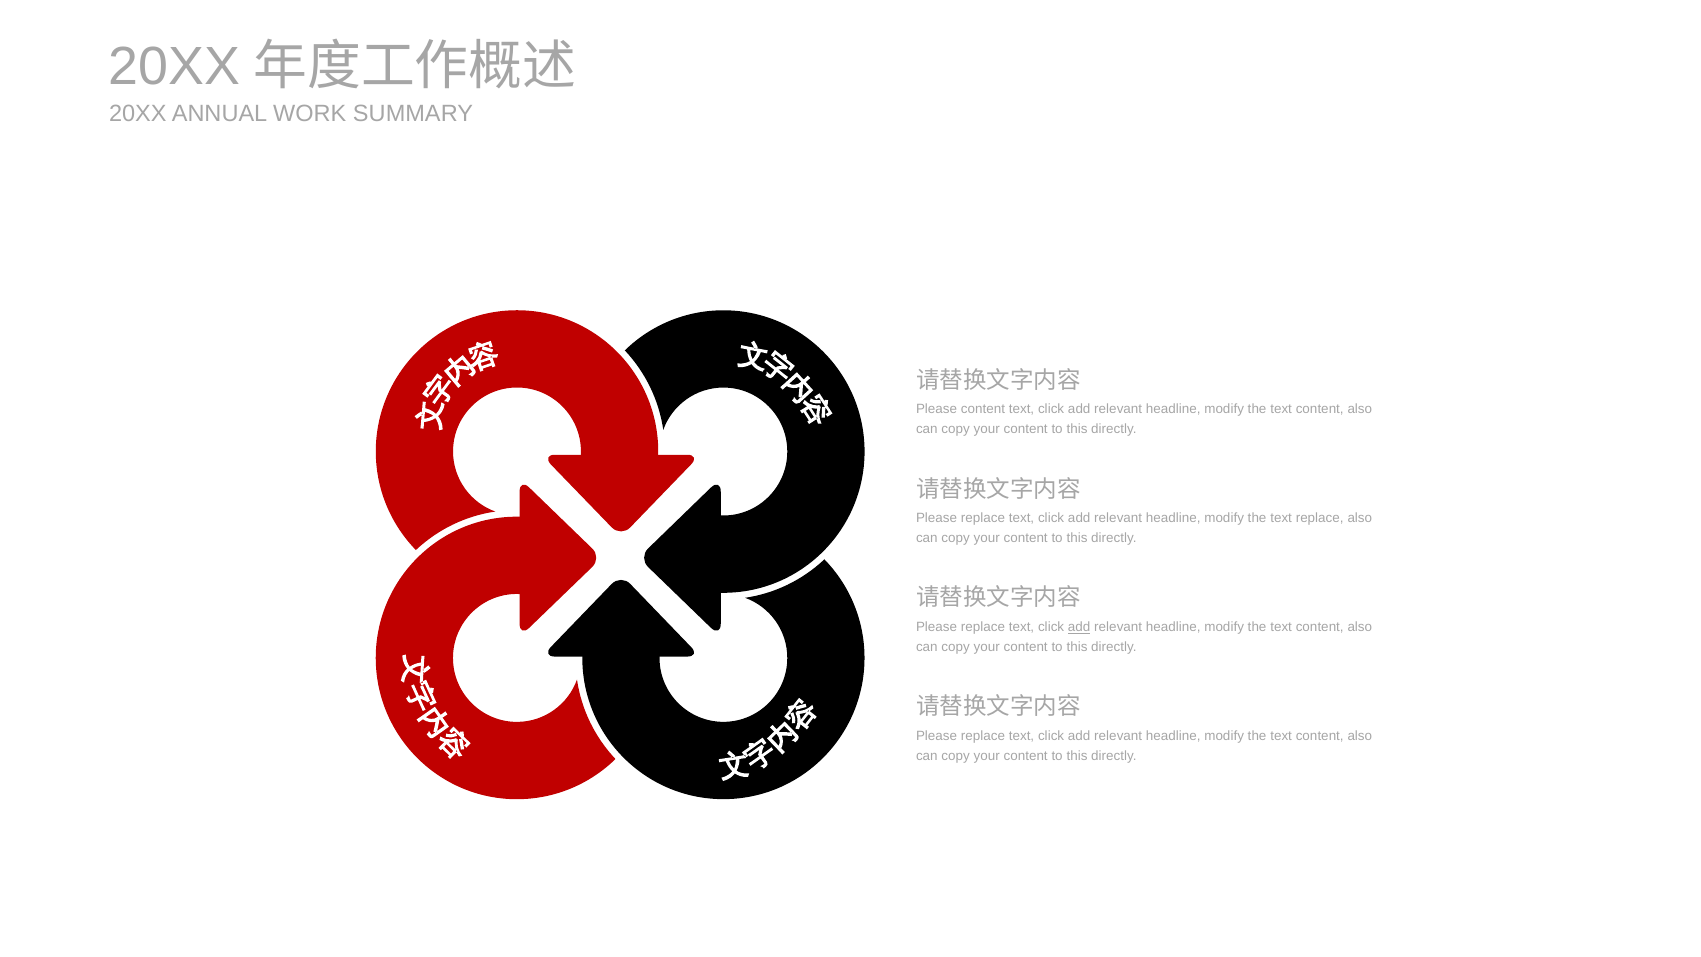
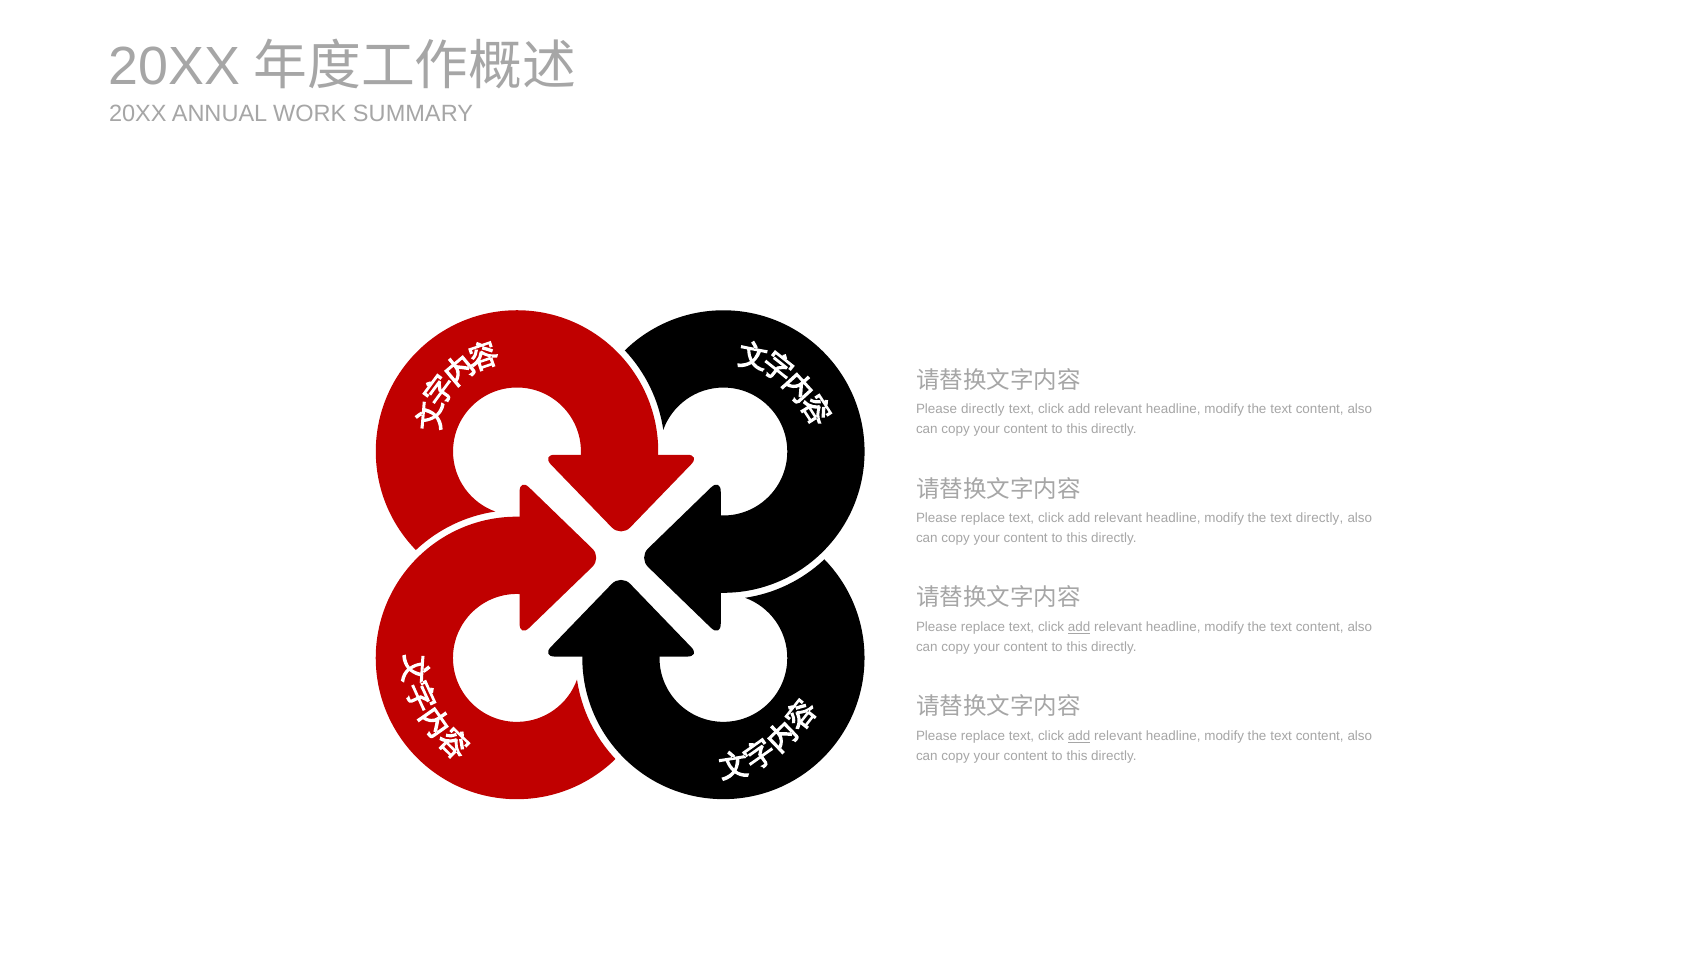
Please content: content -> directly
text replace: replace -> directly
add at (1079, 736) underline: none -> present
